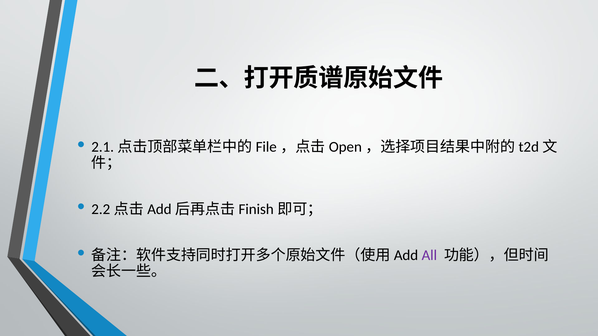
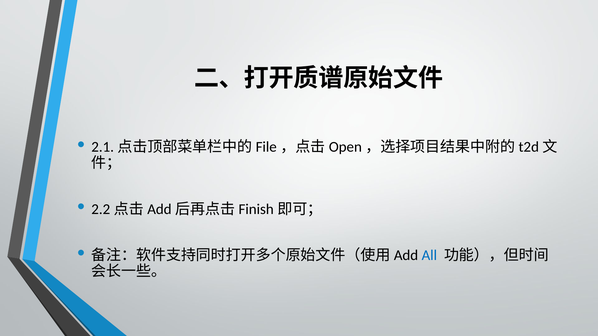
All colour: purple -> blue
